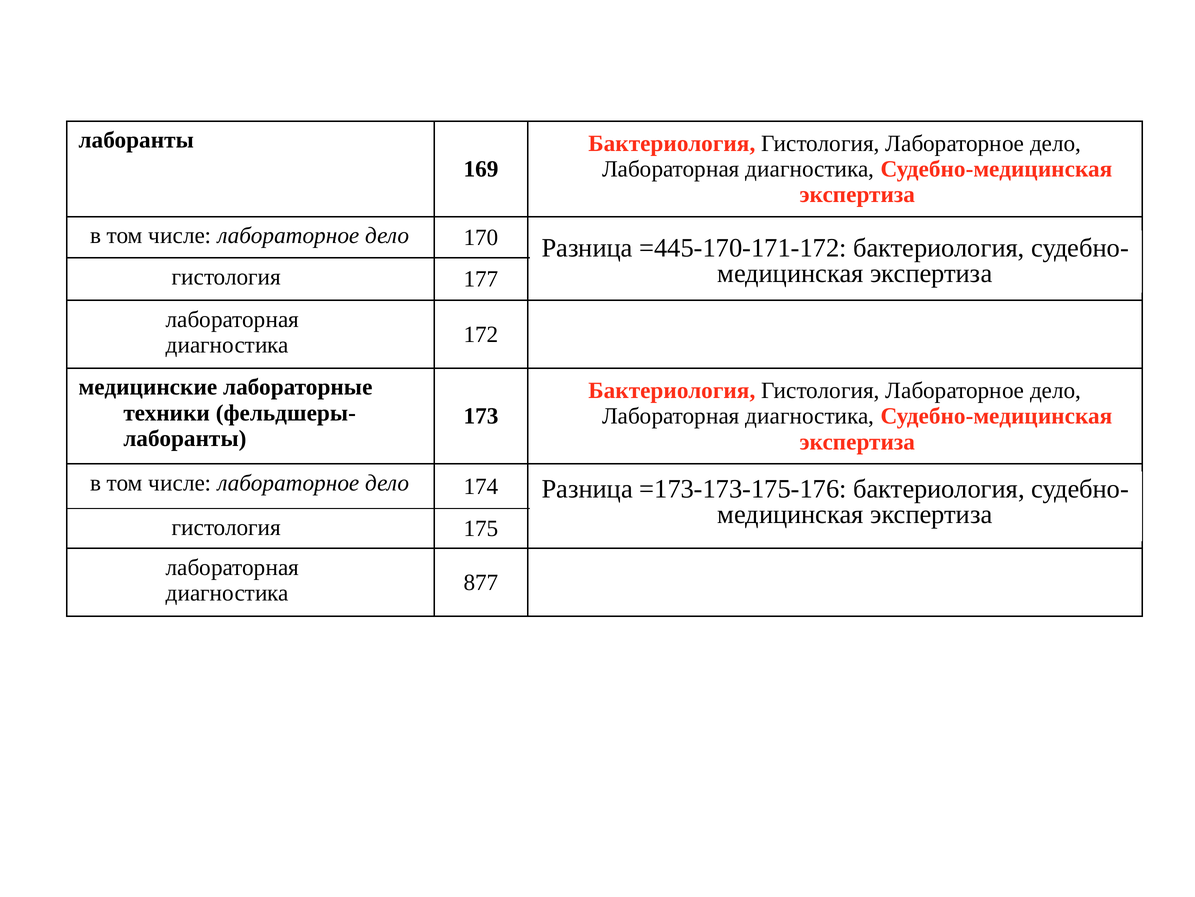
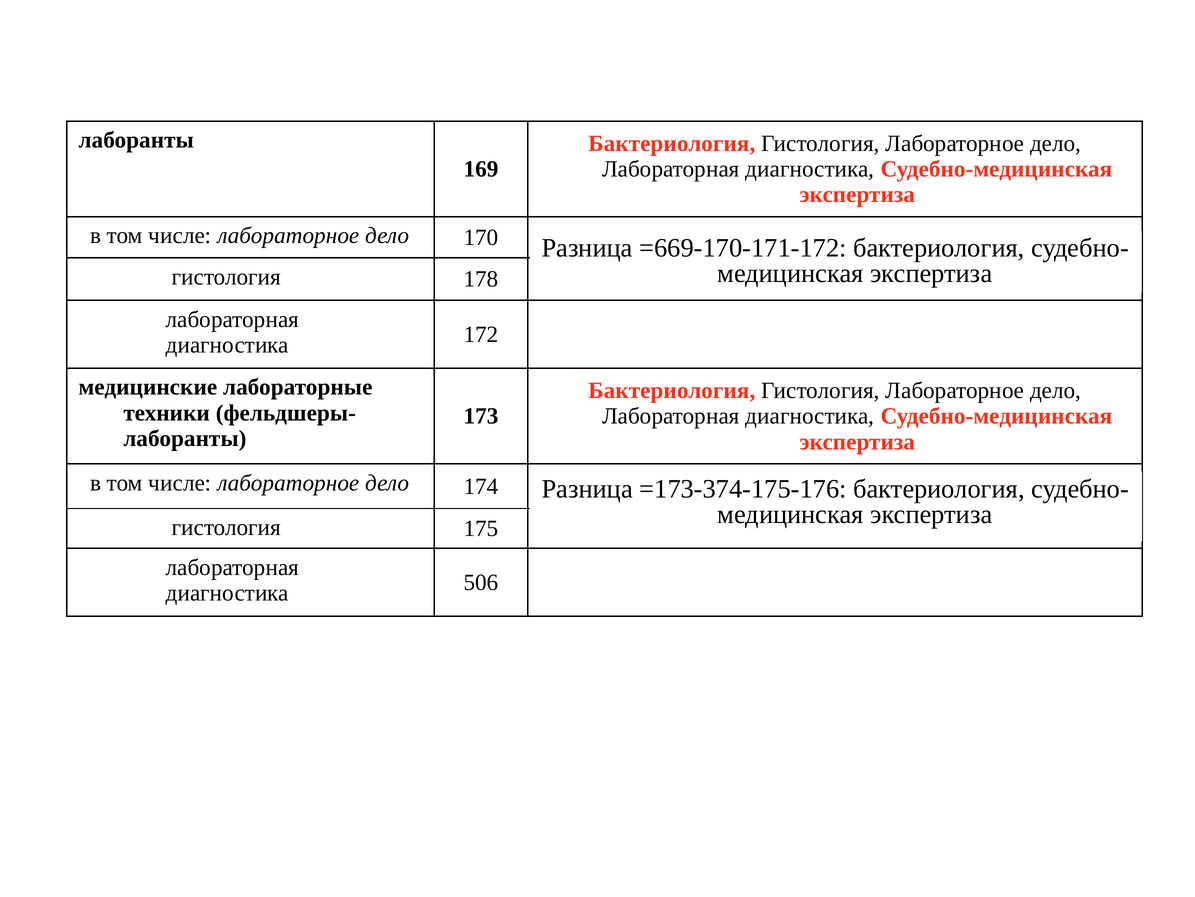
=445-170-171-172: =445-170-171-172 -> =669-170-171-172
177: 177 -> 178
=173-173-175-176: =173-173-175-176 -> =173-374-175-176
877: 877 -> 506
